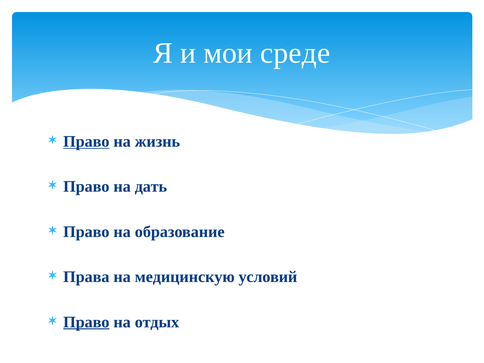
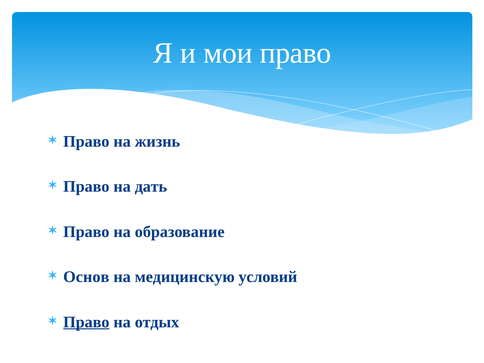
мои среде: среде -> право
Право at (86, 141) underline: present -> none
Права: Права -> Основ
